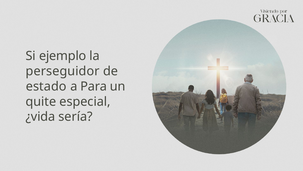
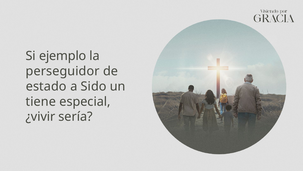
Para: Para -> Sido
quite: quite -> tiene
¿vida: ¿vida -> ¿vivir
